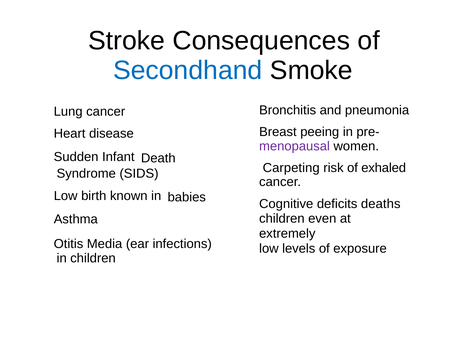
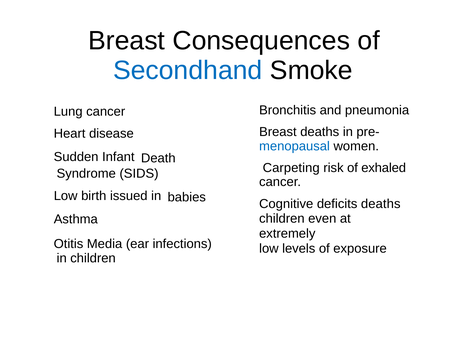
Stroke at (127, 41): Stroke -> Breast
Breast peeing: peeing -> deaths
menopausal colour: purple -> blue
known: known -> issued
